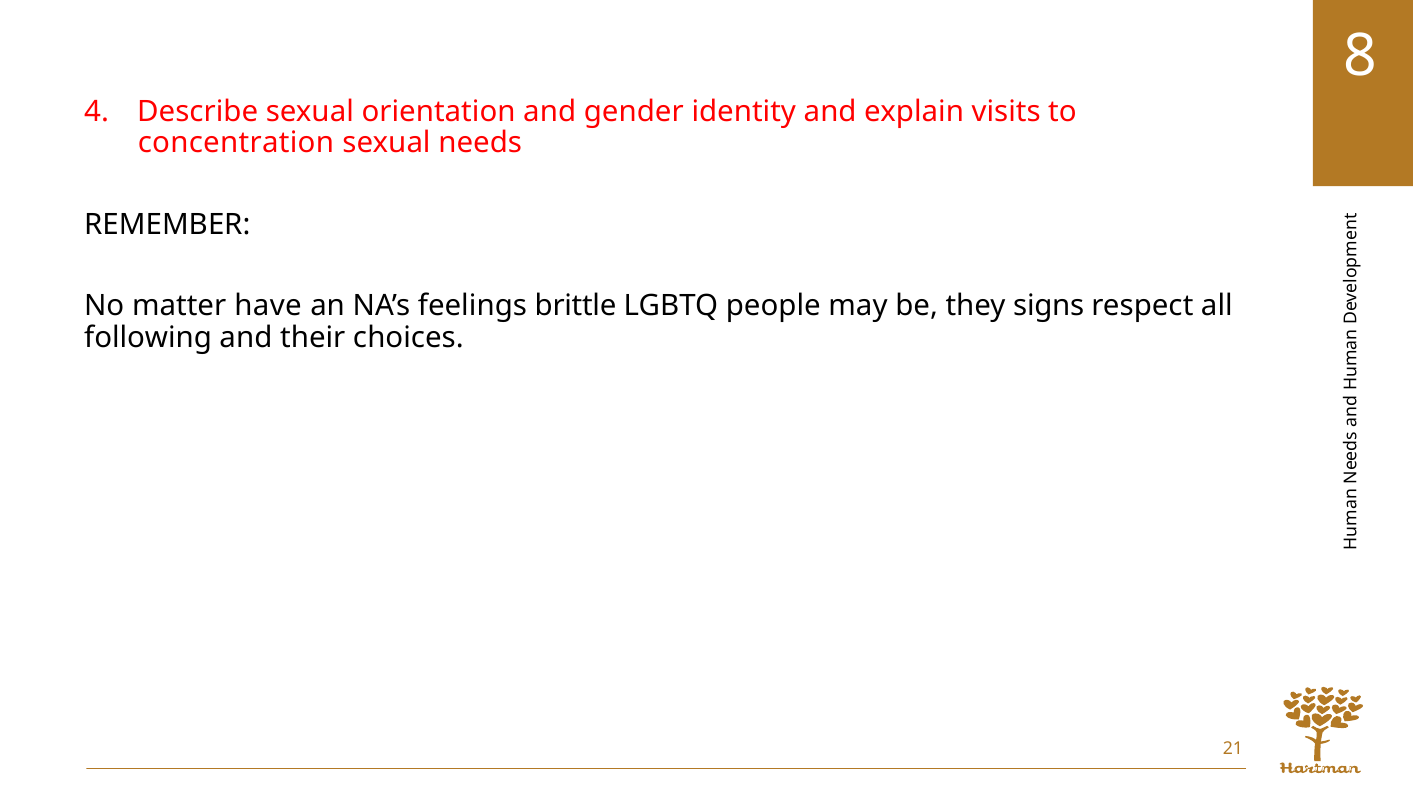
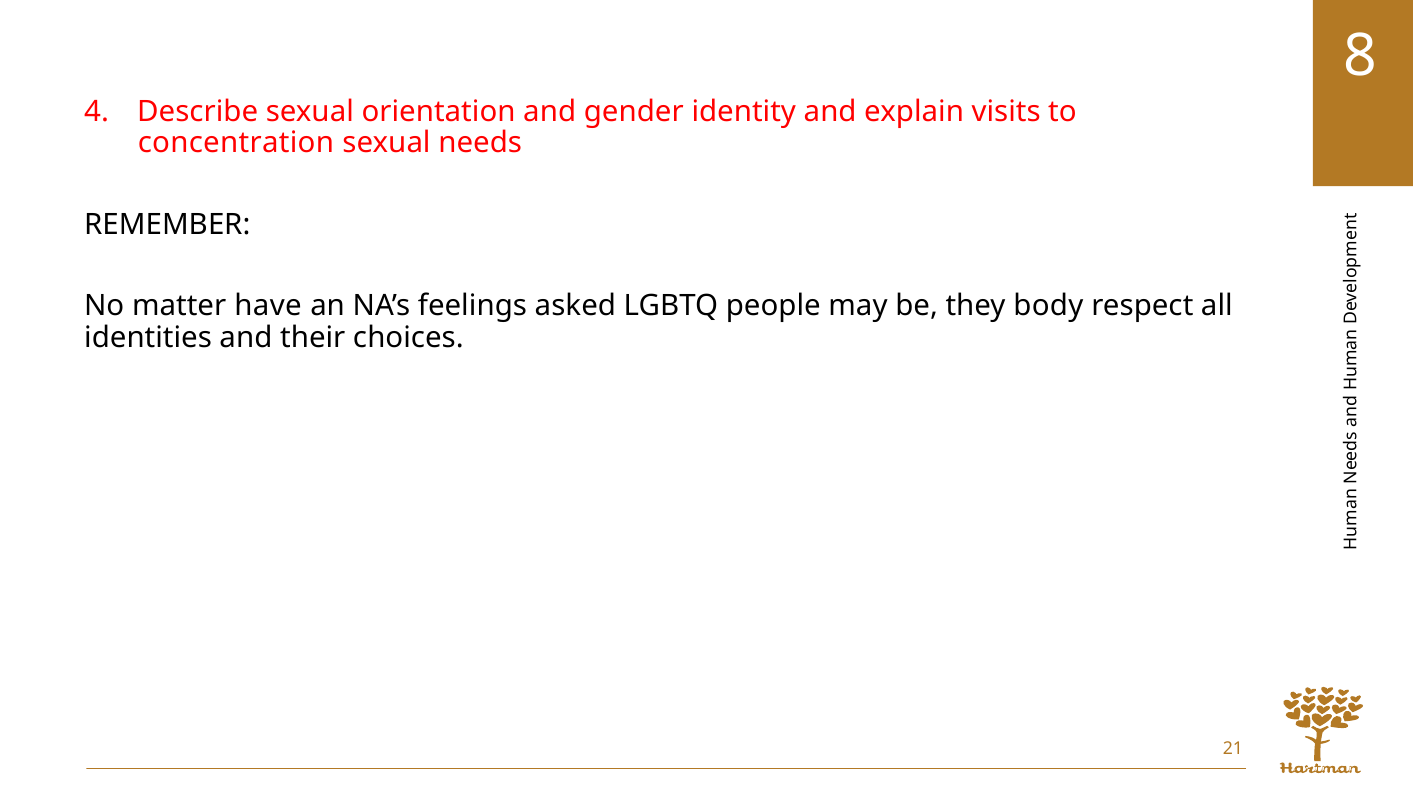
brittle: brittle -> asked
signs: signs -> body
following: following -> identities
